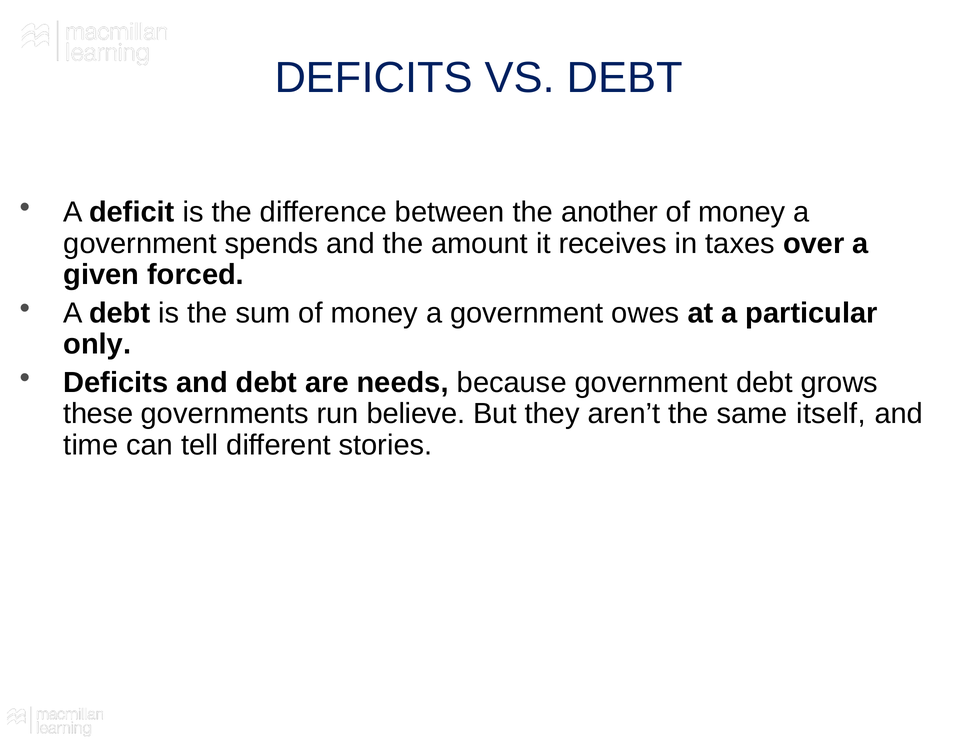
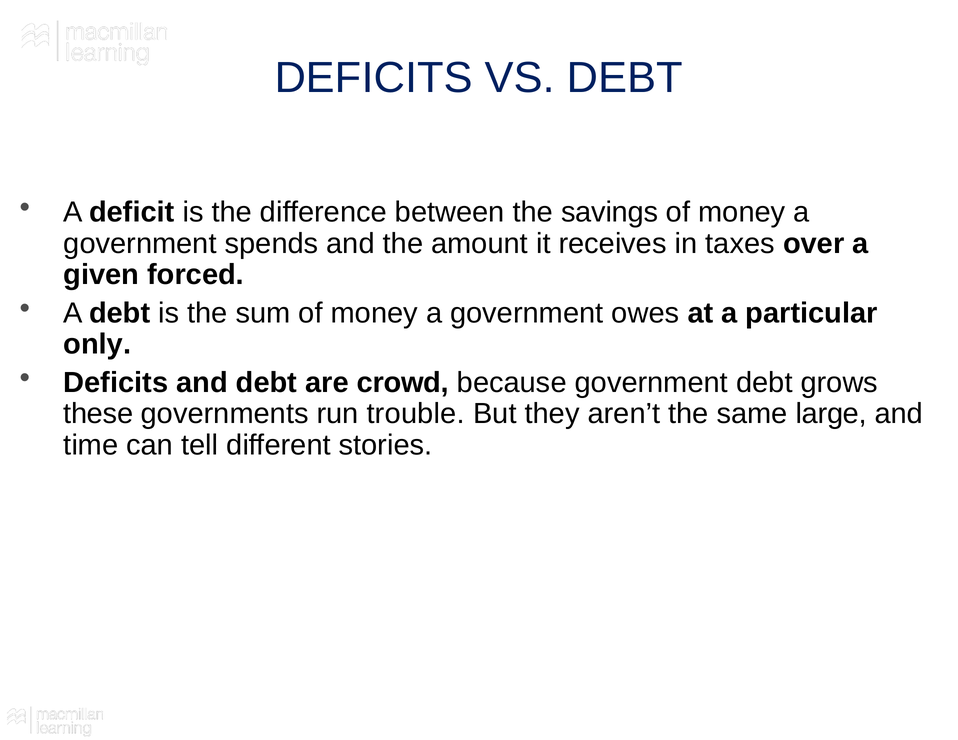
another: another -> savings
needs: needs -> crowd
believe: believe -> trouble
itself: itself -> large
